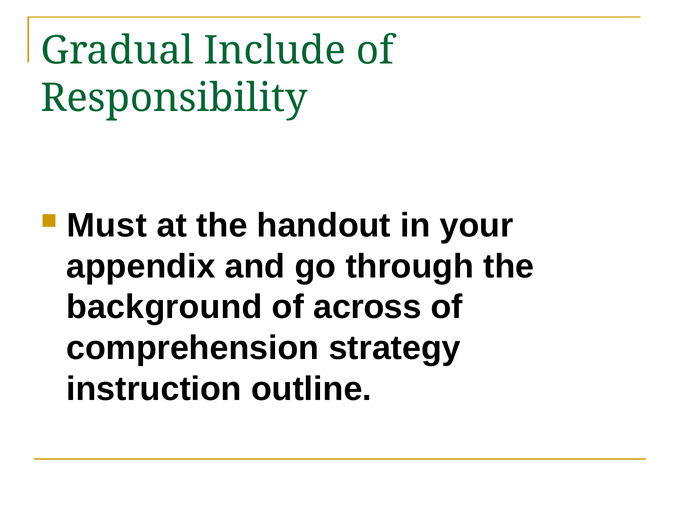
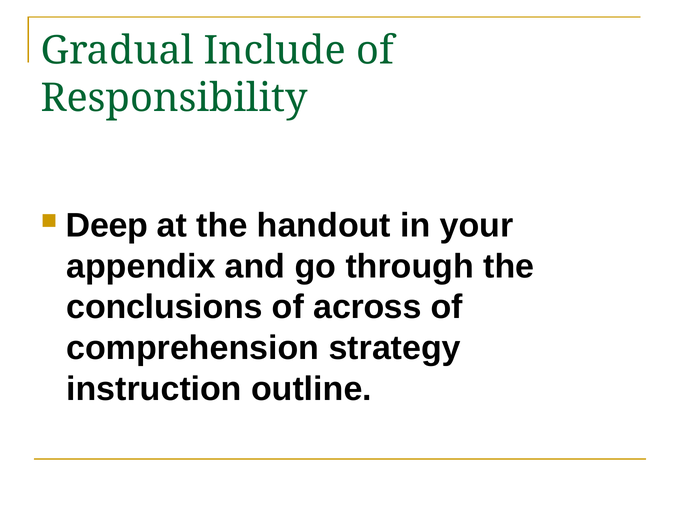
Must: Must -> Deep
background: background -> conclusions
